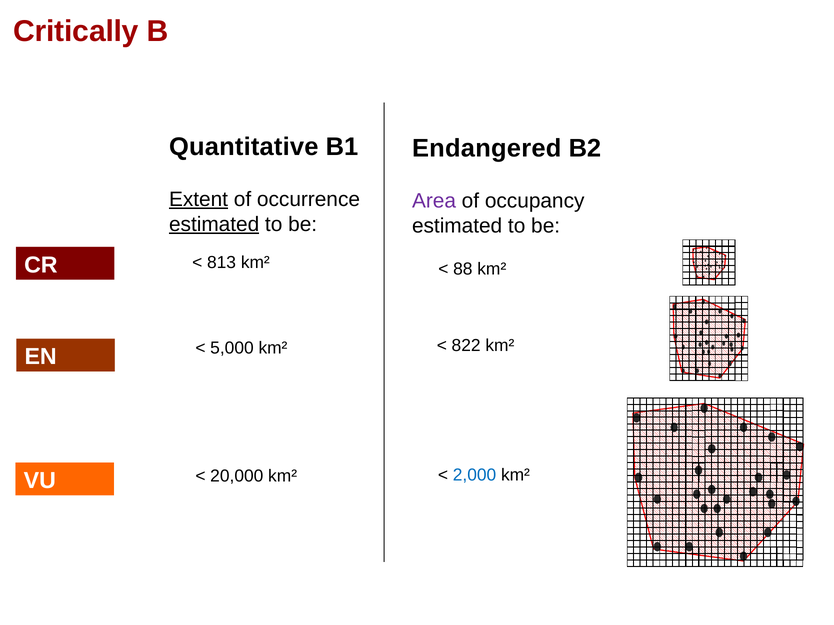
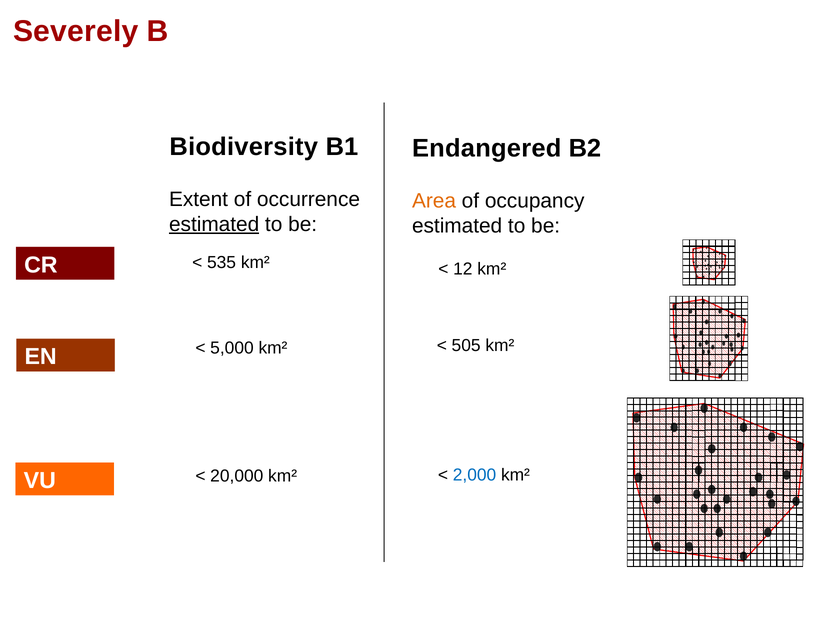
Critically: Critically -> Severely
Quantitative: Quantitative -> Biodiversity
Extent underline: present -> none
Area colour: purple -> orange
88: 88 -> 12
813: 813 -> 535
822: 822 -> 505
